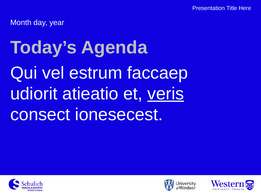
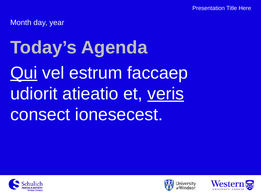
Qui underline: none -> present
